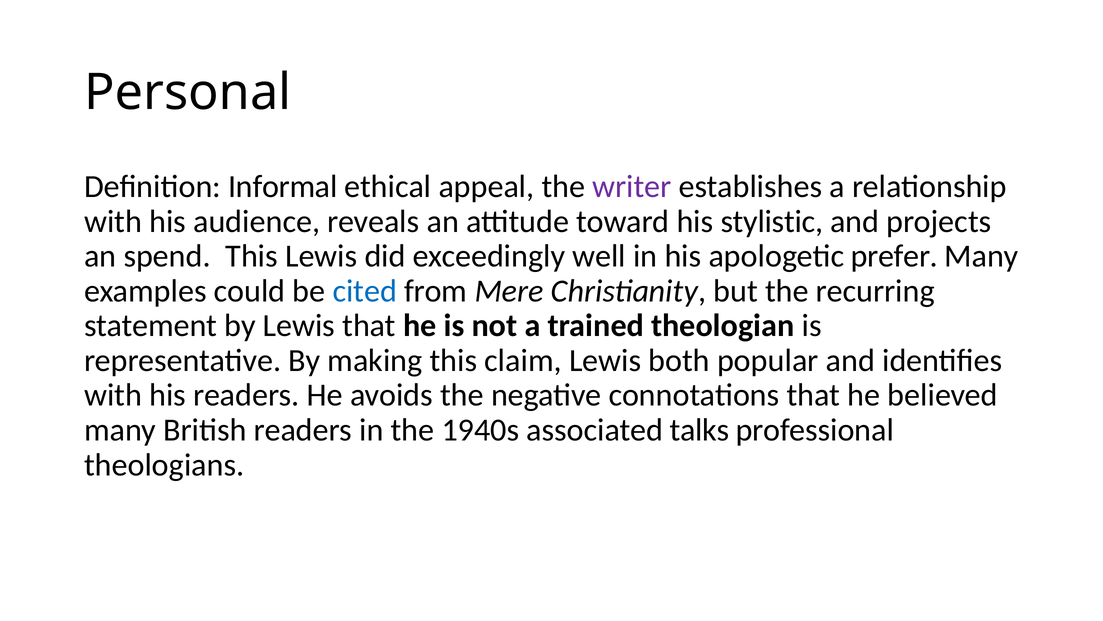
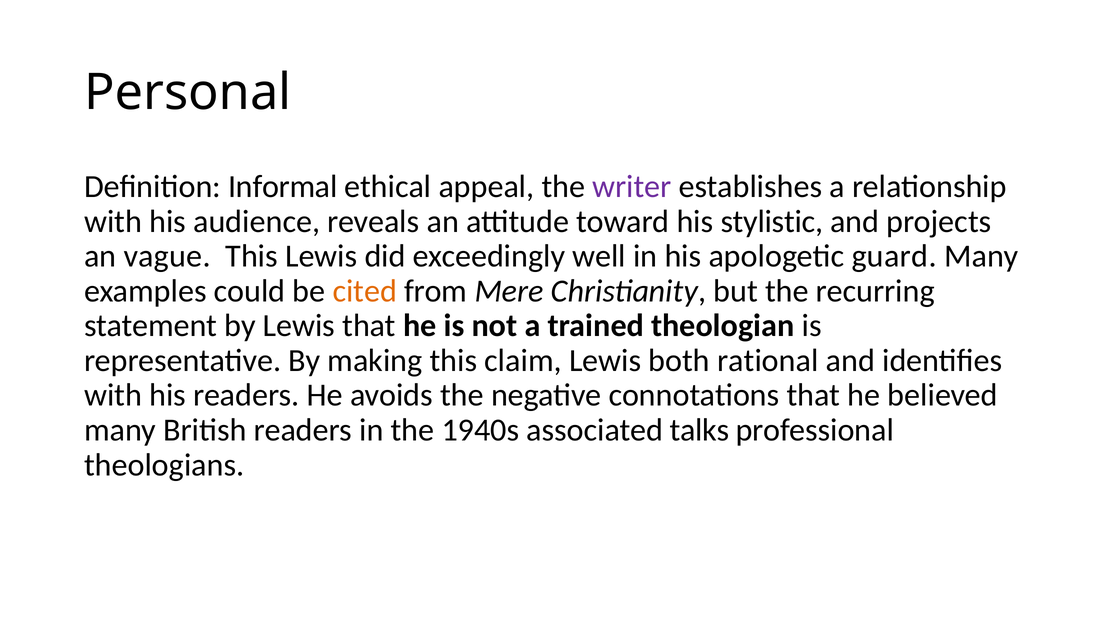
spend: spend -> vague
prefer: prefer -> guard
cited colour: blue -> orange
popular: popular -> rational
